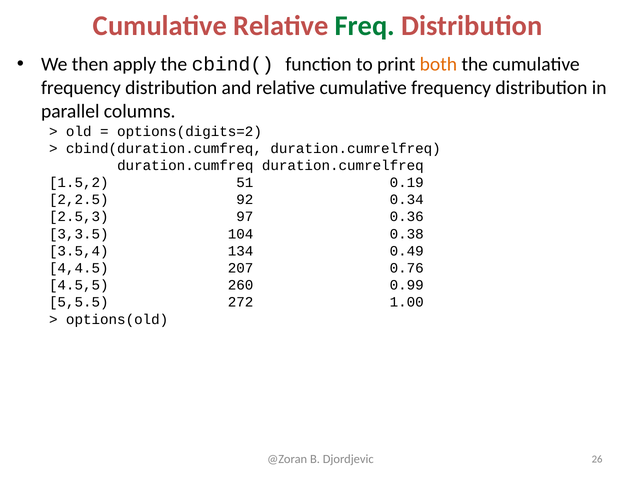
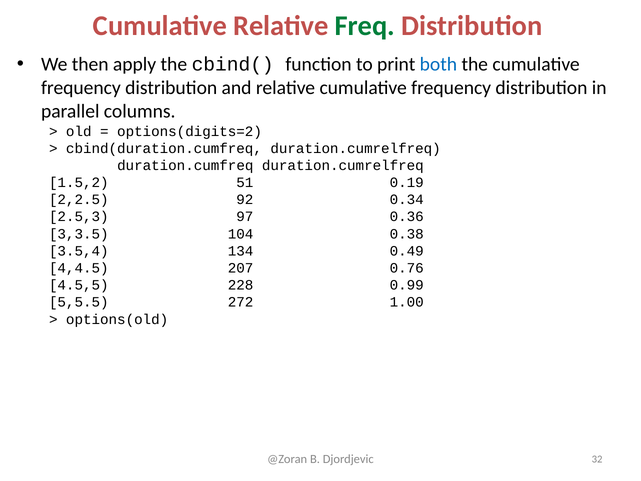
both colour: orange -> blue
260: 260 -> 228
26: 26 -> 32
